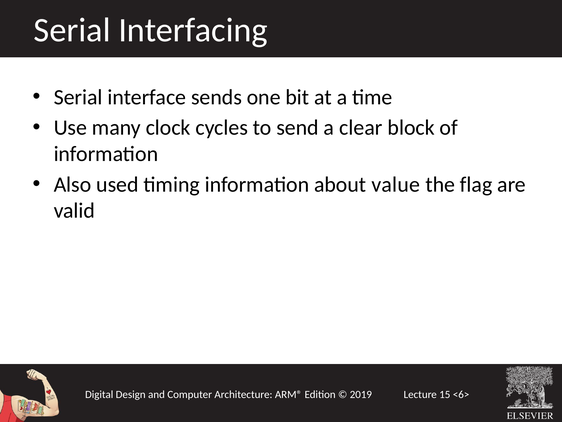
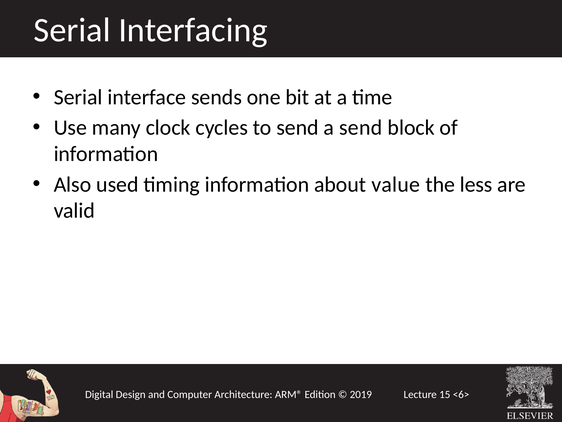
a clear: clear -> send
flag: flag -> less
